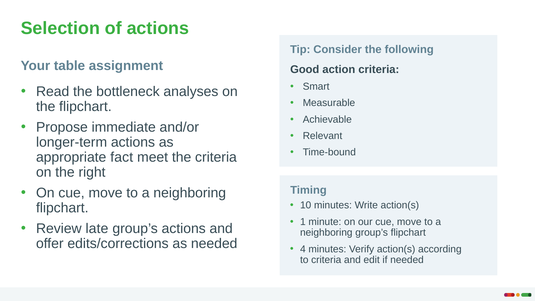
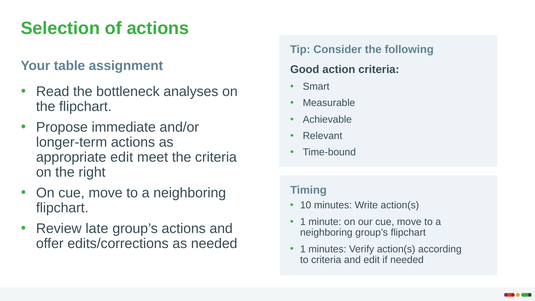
appropriate fact: fact -> edit
4 at (303, 249): 4 -> 1
